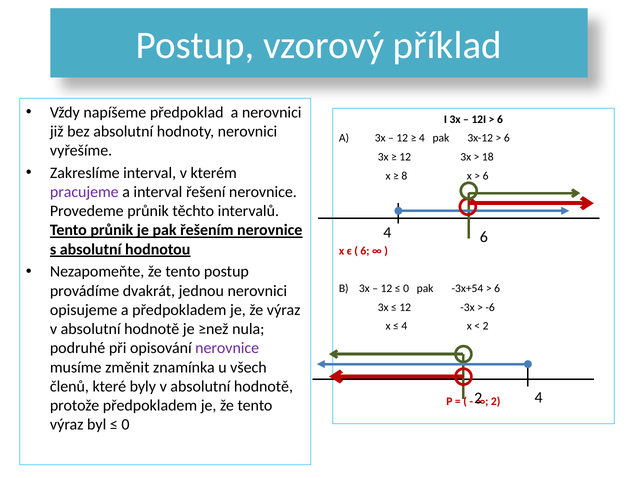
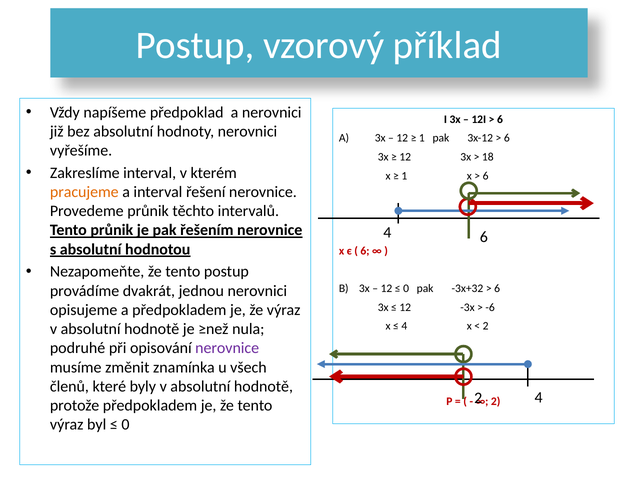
4 at (422, 138): 4 -> 1
8 at (404, 176): 8 -> 1
pracujeme colour: purple -> orange
-3x+54: -3x+54 -> -3x+32
